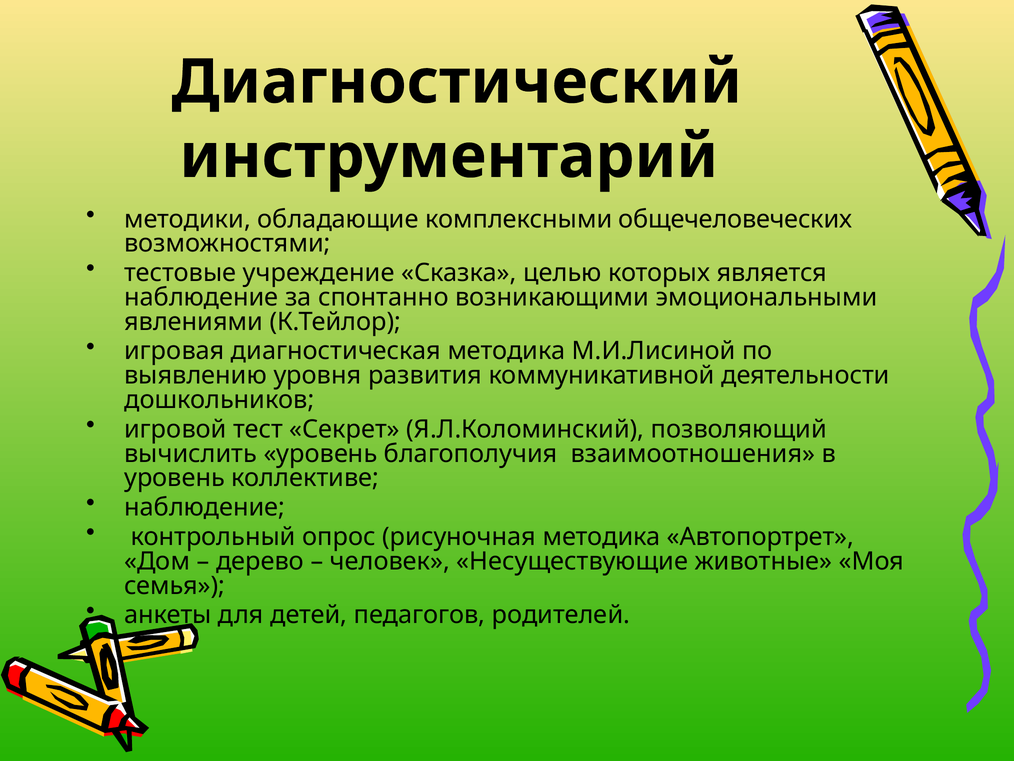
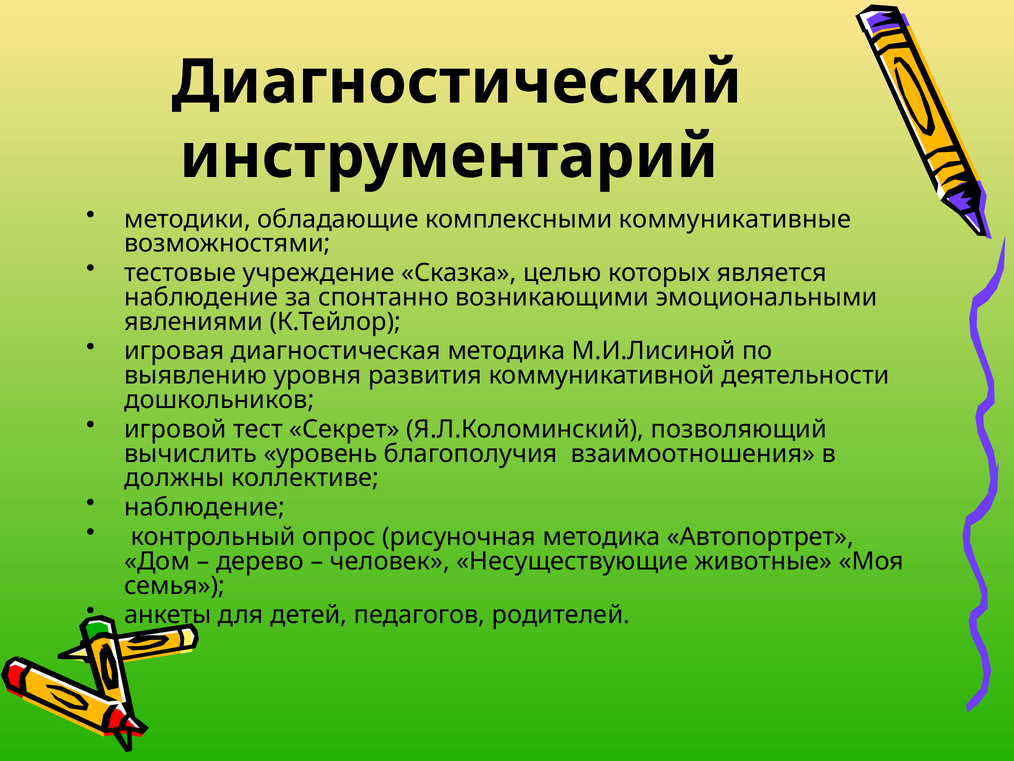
общечеловеческих: общечеловеческих -> коммуникативные
уровень at (175, 478): уровень -> должны
